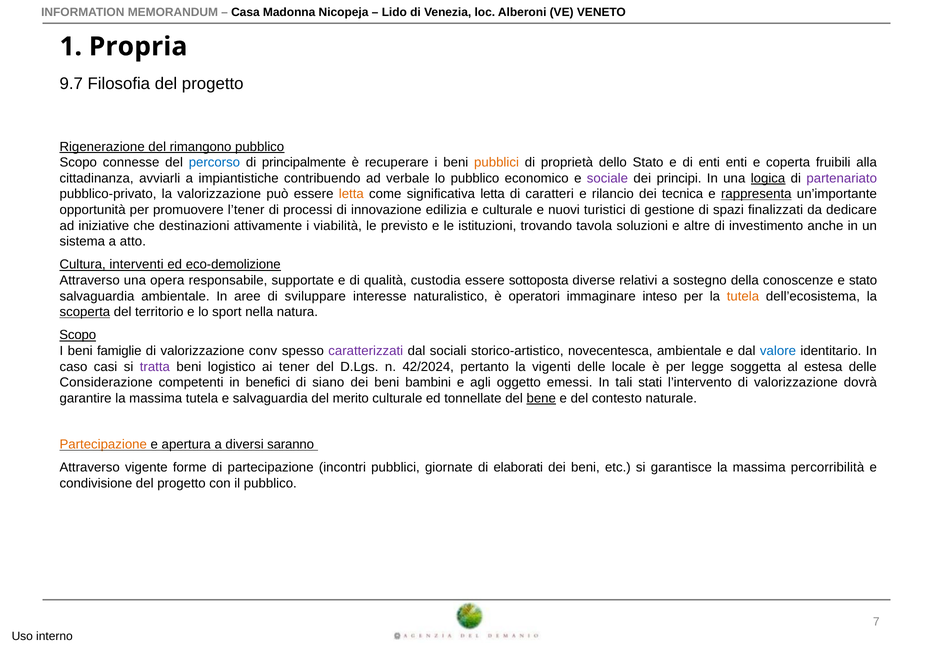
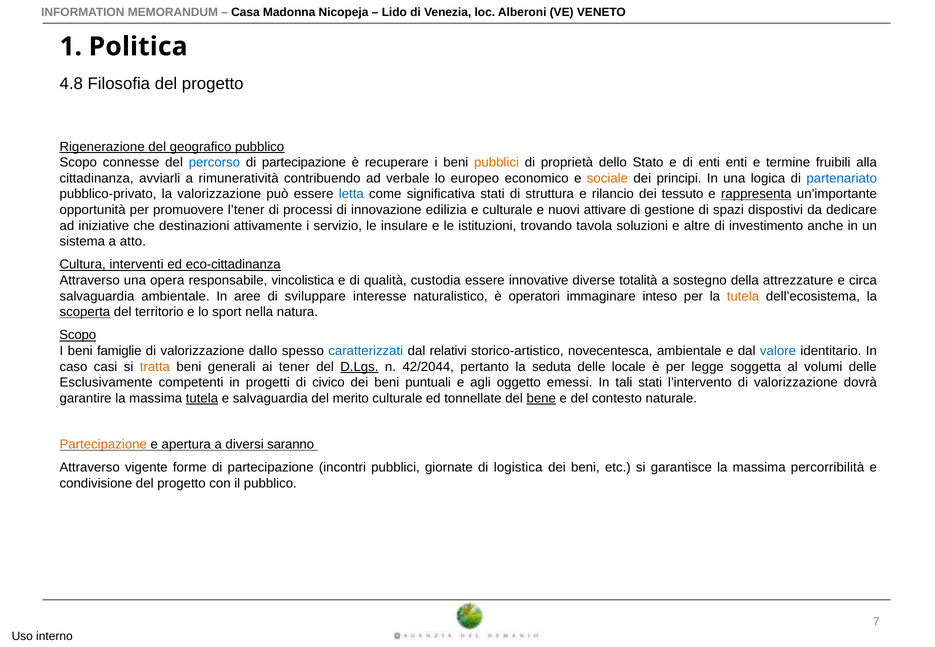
Propria: Propria -> Politica
9.7: 9.7 -> 4.8
rimangono: rimangono -> geografico
principalmente at (304, 163): principalmente -> partecipazione
coperta: coperta -> termine
impiantistiche: impiantistiche -> rimuneratività
lo pubblico: pubblico -> europeo
sociale colour: purple -> orange
logica underline: present -> none
partenariato colour: purple -> blue
letta at (351, 194) colour: orange -> blue
significativa letta: letta -> stati
caratteri: caratteri -> struttura
tecnica: tecnica -> tessuto
turistici: turistici -> attivare
finalizzati: finalizzati -> dispostivi
viabilità: viabilità -> servizio
previsto: previsto -> insulare
eco-demolizione: eco-demolizione -> eco-cittadinanza
supportate: supportate -> vincolistica
sottoposta: sottoposta -> innovative
relativi: relativi -> totalità
conoscenze: conoscenze -> attrezzature
e stato: stato -> circa
conv: conv -> dallo
caratterizzati colour: purple -> blue
sociali: sociali -> relativi
tratta colour: purple -> orange
logistico: logistico -> generali
D.Lgs underline: none -> present
42/2024: 42/2024 -> 42/2044
vigenti: vigenti -> seduta
estesa: estesa -> volumi
Considerazione: Considerazione -> Esclusivamente
benefici: benefici -> progetti
siano: siano -> civico
bambini: bambini -> puntuali
tutela at (202, 399) underline: none -> present
elaborati: elaborati -> logistica
